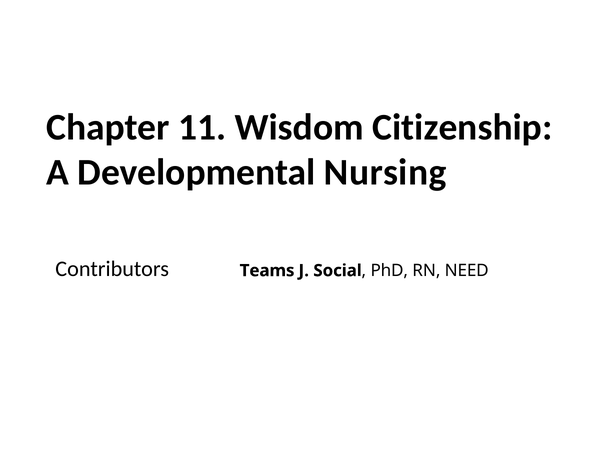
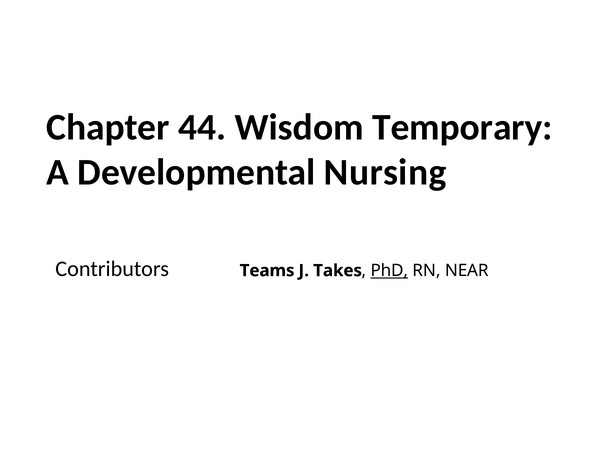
11: 11 -> 44
Citizenship: Citizenship -> Temporary
Social: Social -> Takes
PhD underline: none -> present
NEED: NEED -> NEAR
